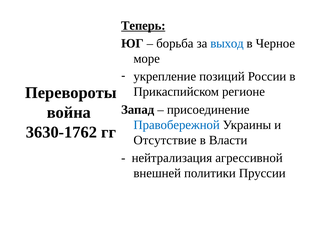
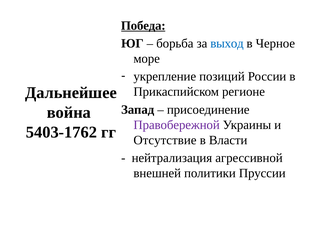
Теперь: Теперь -> Победа
Перевороты: Перевороты -> Дальнейшее
Правобережной colour: blue -> purple
3630-1762: 3630-1762 -> 5403-1762
